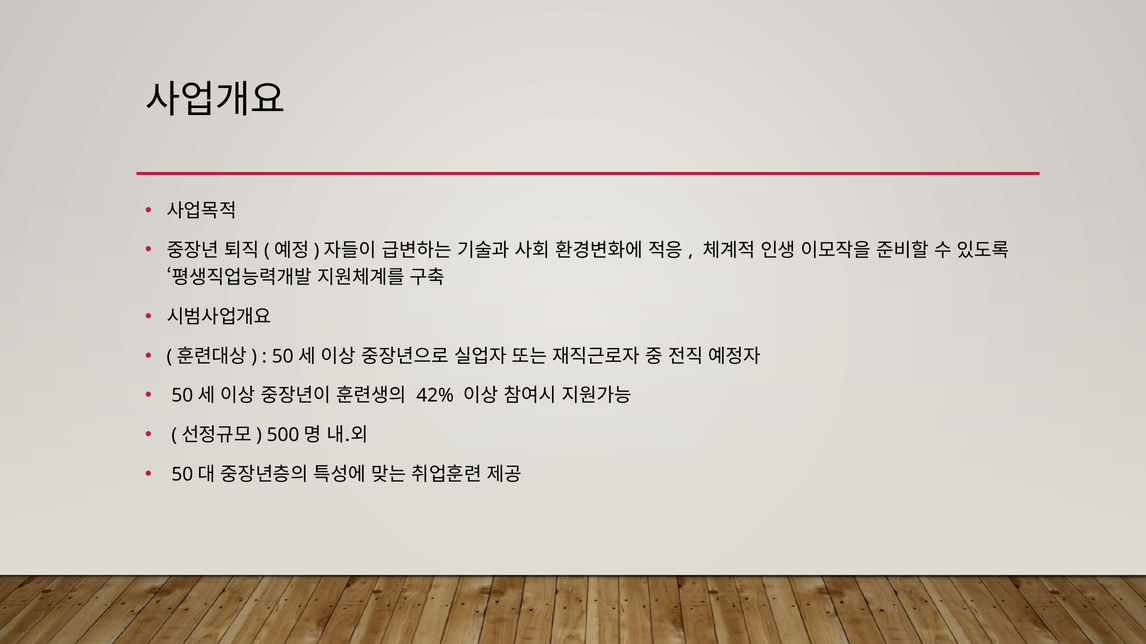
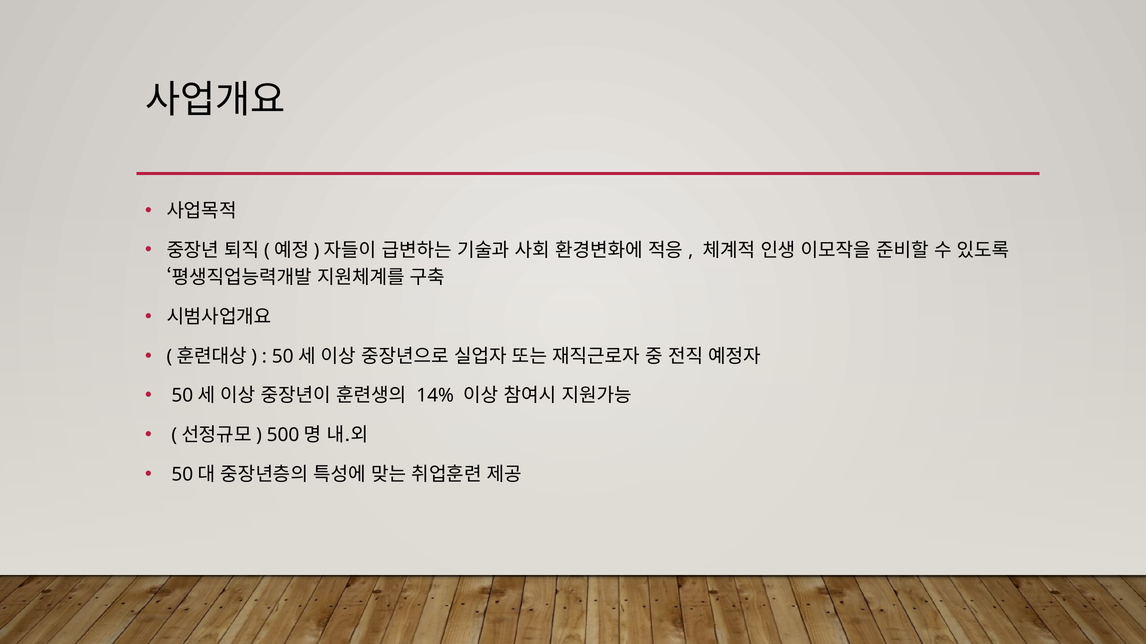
42%: 42% -> 14%
